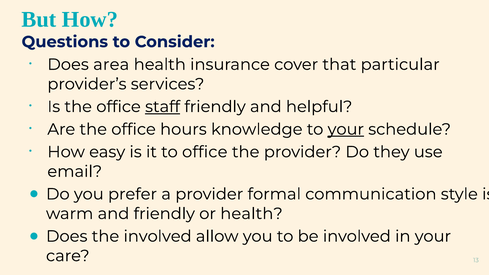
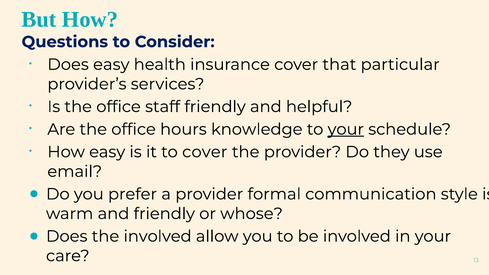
Does area: area -> easy
staff underline: present -> none
to office: office -> cover
or health: health -> whose
